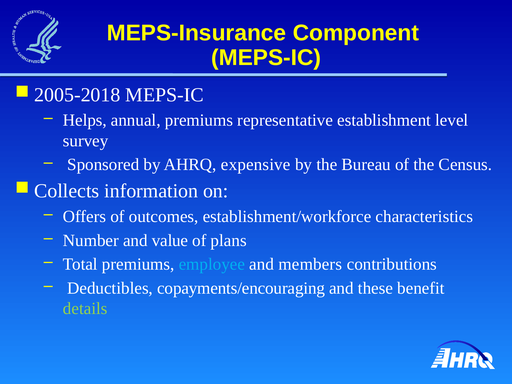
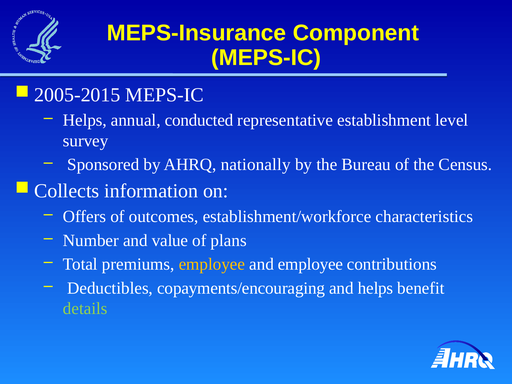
2005-2018: 2005-2018 -> 2005-2015
annual premiums: premiums -> conducted
expensive: expensive -> nationally
employee at (212, 264) colour: light blue -> yellow
and members: members -> employee
and these: these -> helps
